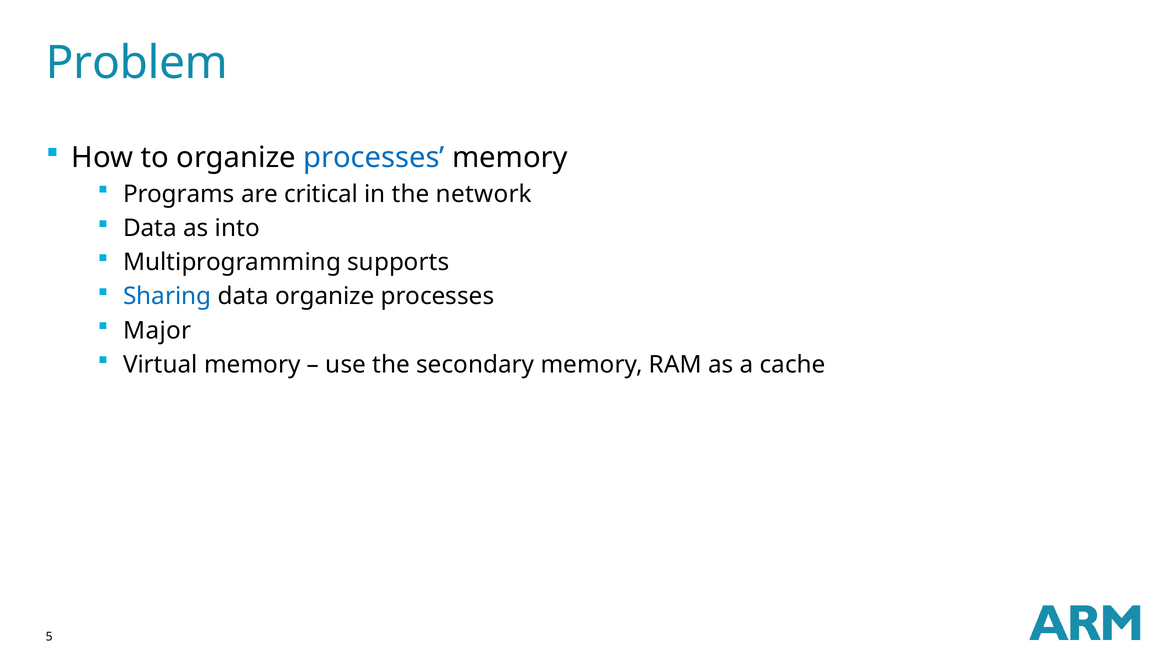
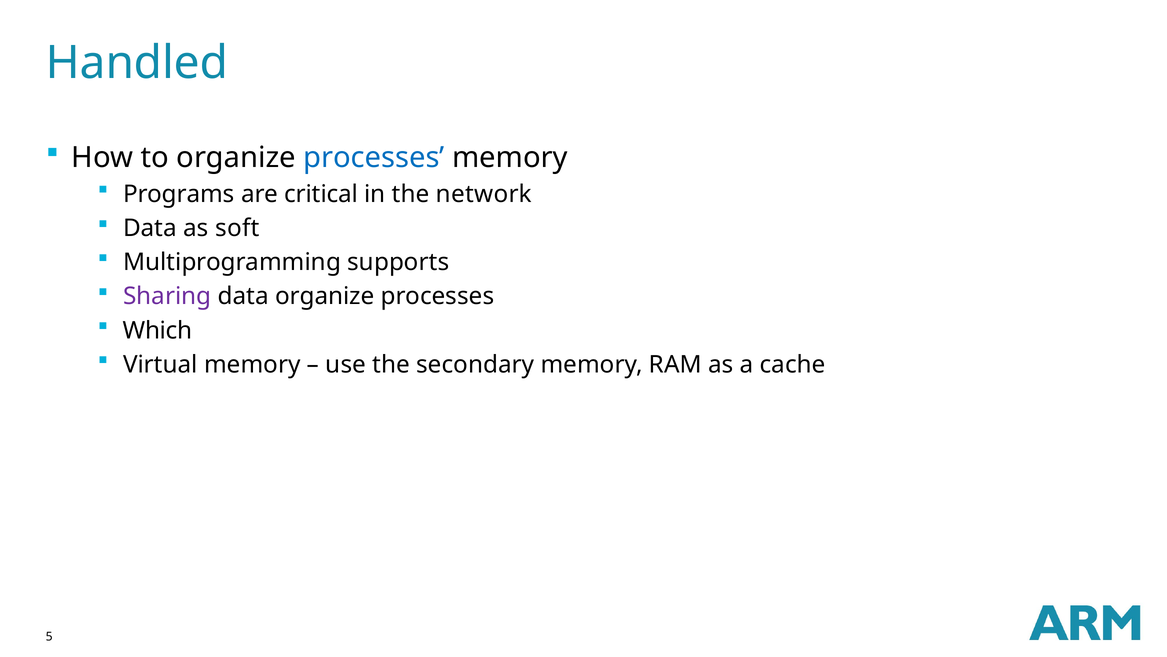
Problem: Problem -> Handled
into: into -> soft
Sharing colour: blue -> purple
Major: Major -> Which
